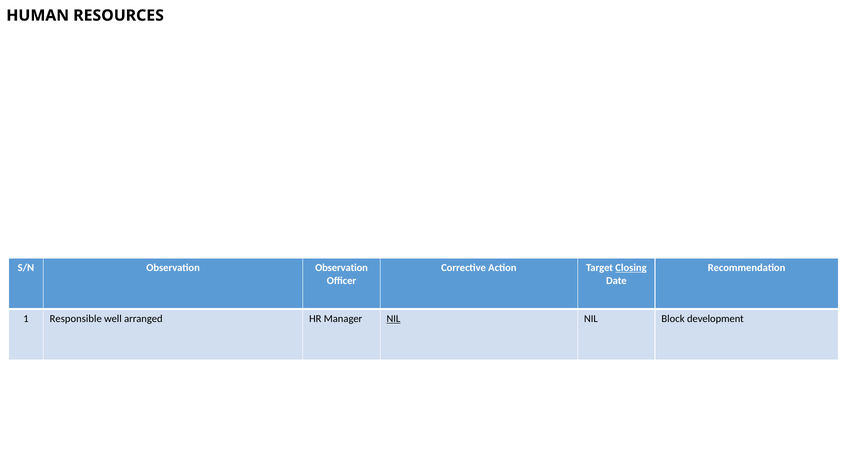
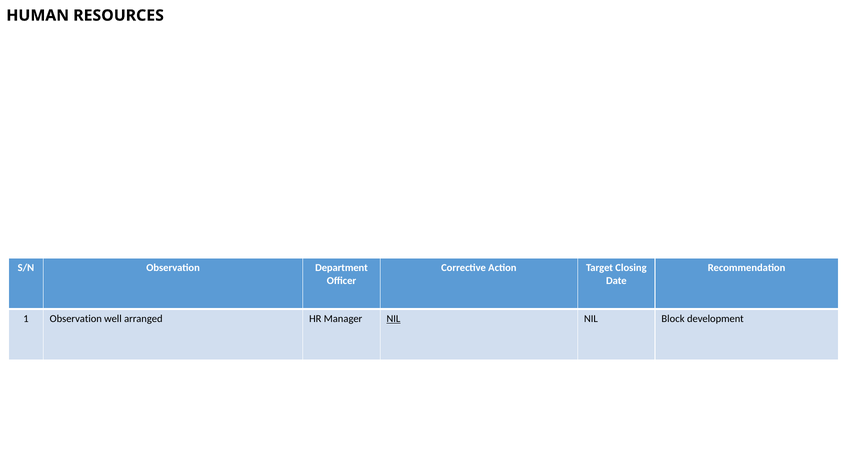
Observation Observation: Observation -> Department
Closing underline: present -> none
1 Responsible: Responsible -> Observation
